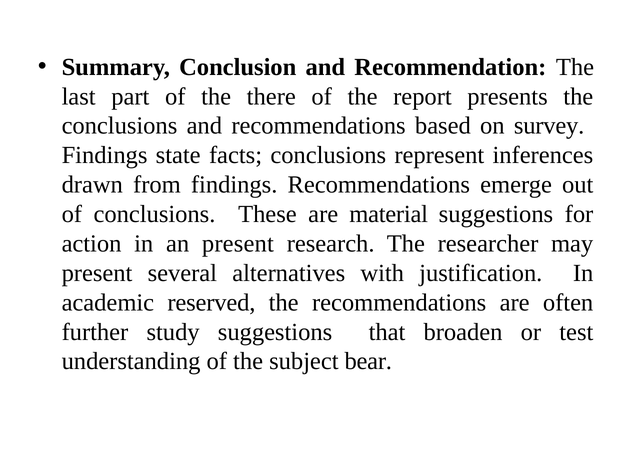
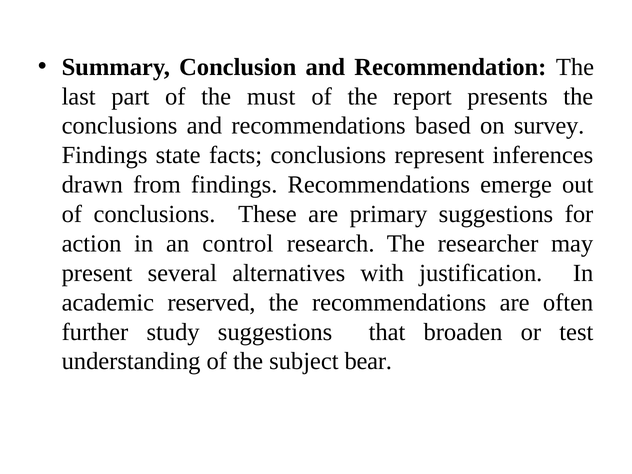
there: there -> must
material: material -> primary
an present: present -> control
